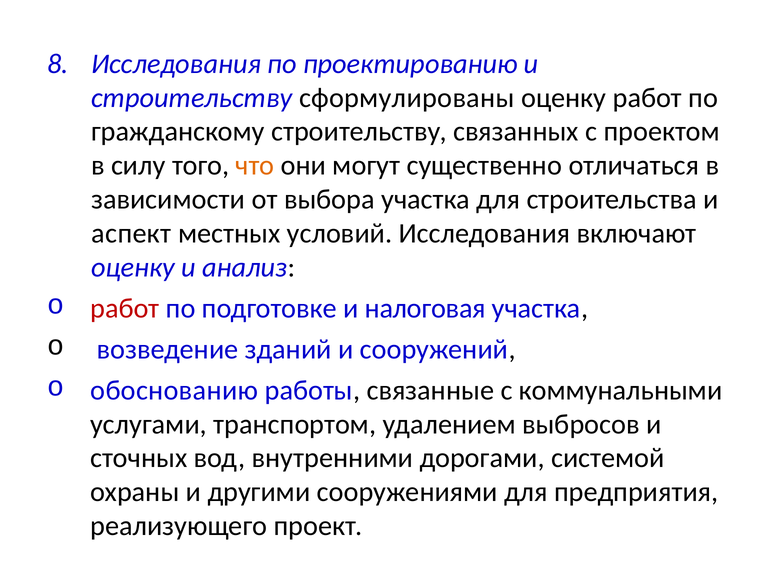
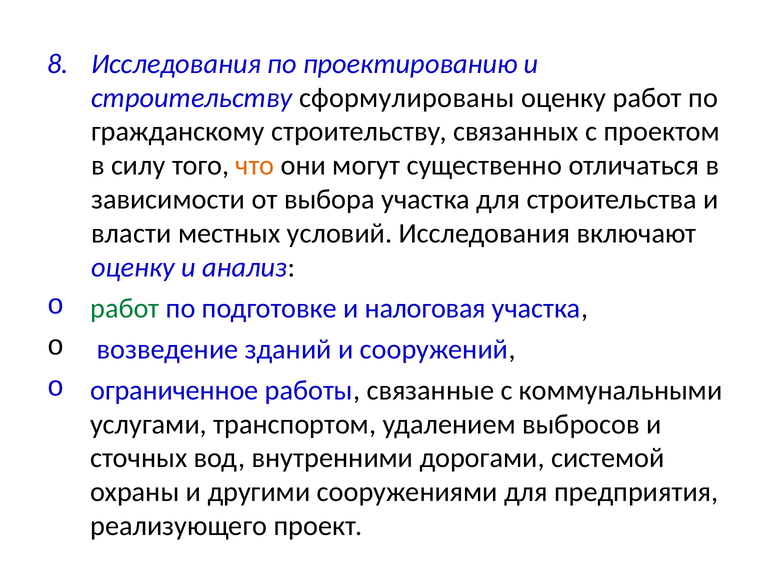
аспект: аспект -> власти
работ at (125, 308) colour: red -> green
обоснованию: обоснованию -> ограниченное
